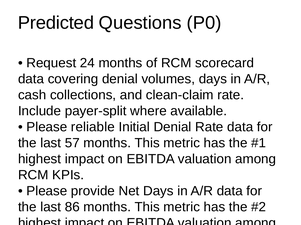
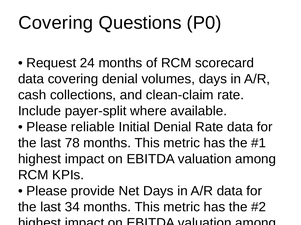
Predicted at (56, 23): Predicted -> Covering
57: 57 -> 78
86: 86 -> 34
